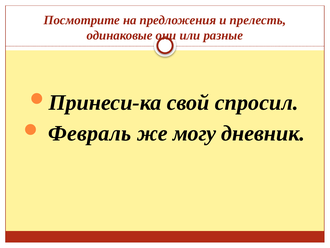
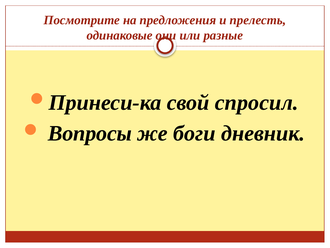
Февраль: Февраль -> Вопросы
могу: могу -> боги
